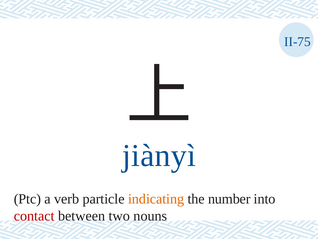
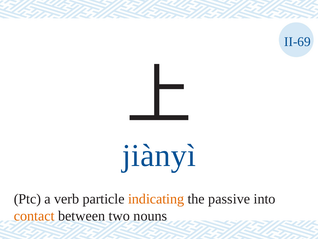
II-75: II-75 -> II-69
number: number -> passive
contact colour: red -> orange
